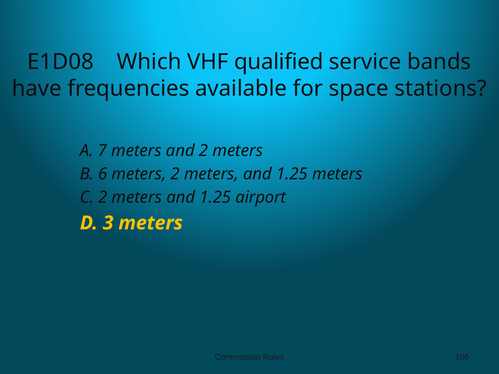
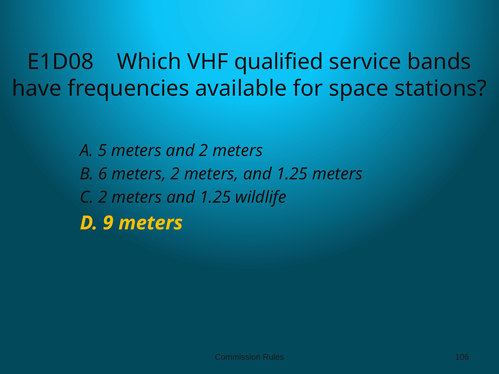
7: 7 -> 5
airport: airport -> wildlife
3: 3 -> 9
